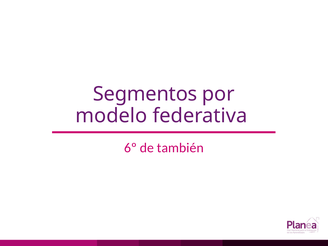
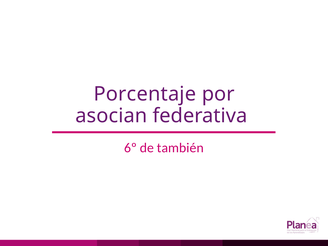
Segmentos: Segmentos -> Porcentaje
modelo: modelo -> asocian
